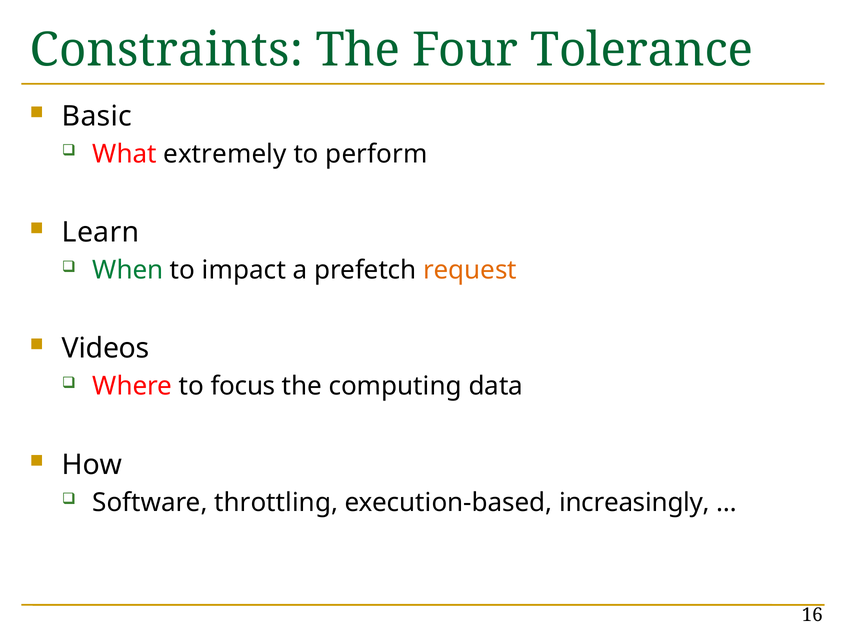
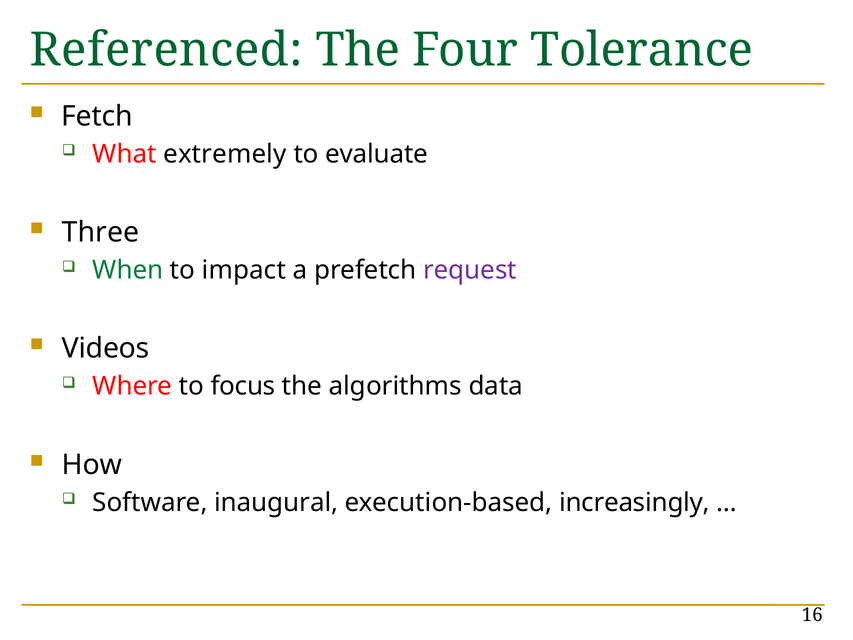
Constraints: Constraints -> Referenced
Basic: Basic -> Fetch
perform: perform -> evaluate
Learn: Learn -> Three
request colour: orange -> purple
computing: computing -> algorithms
throttling: throttling -> inaugural
